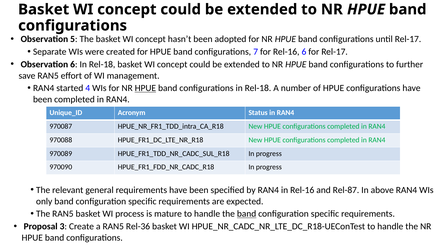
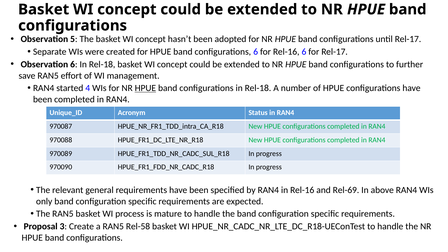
configurations 7: 7 -> 6
Rel-87: Rel-87 -> Rel-69
band at (247, 214) underline: present -> none
Rel-36: Rel-36 -> Rel-58
